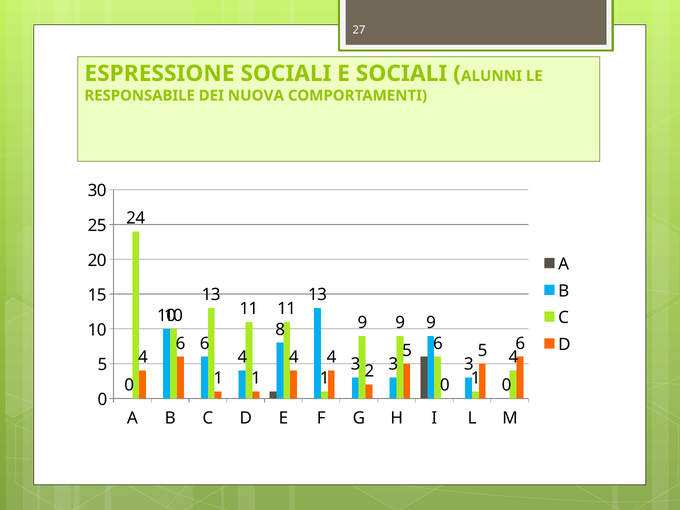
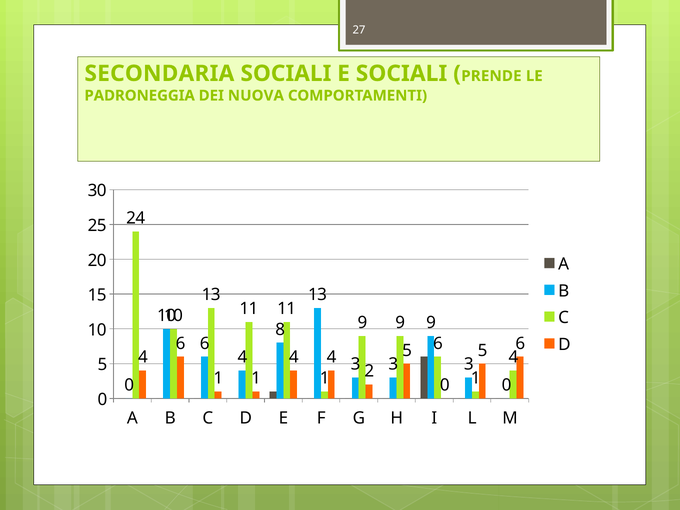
ESPRESSIONE: ESPRESSIONE -> SECONDARIA
ALUNNI: ALUNNI -> PRENDE
RESPONSABILE: RESPONSABILE -> PADRONEGGIA
